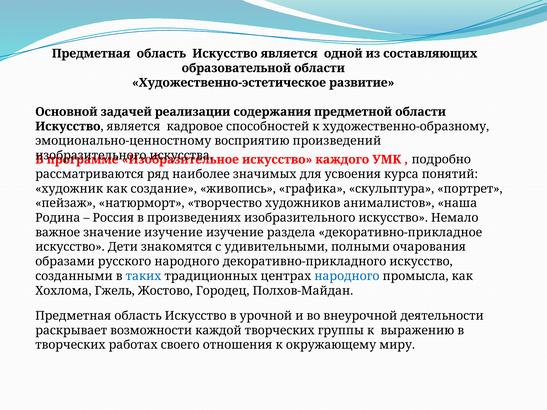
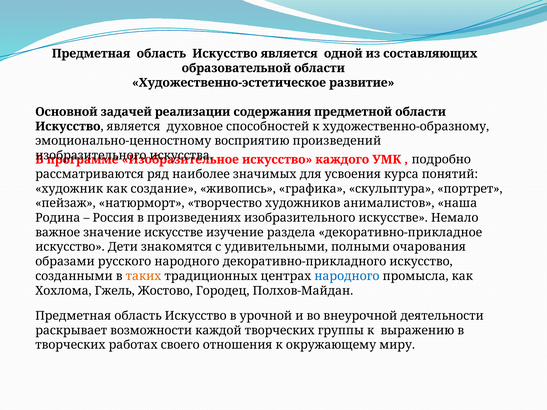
кадровое: кадровое -> духовное
изобразительного искусство: искусство -> искусстве
значение изучение: изучение -> искусстве
таких colour: blue -> orange
